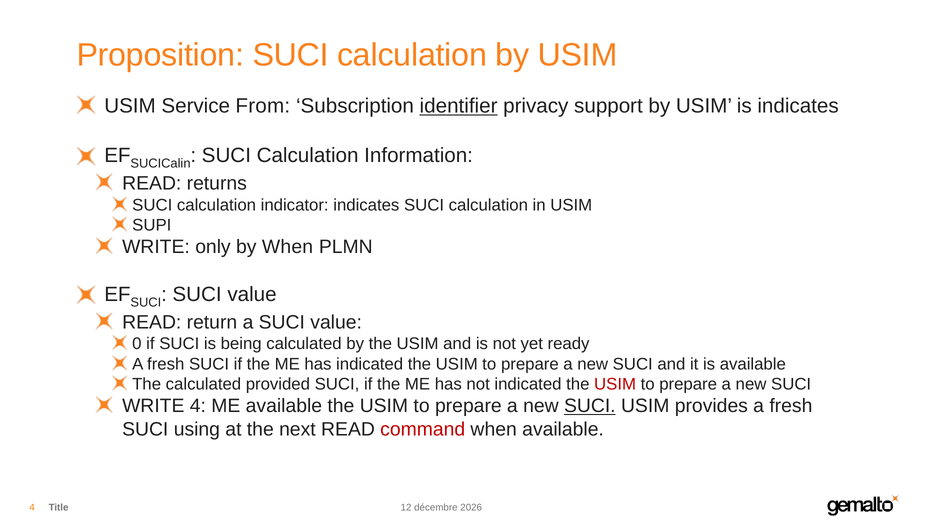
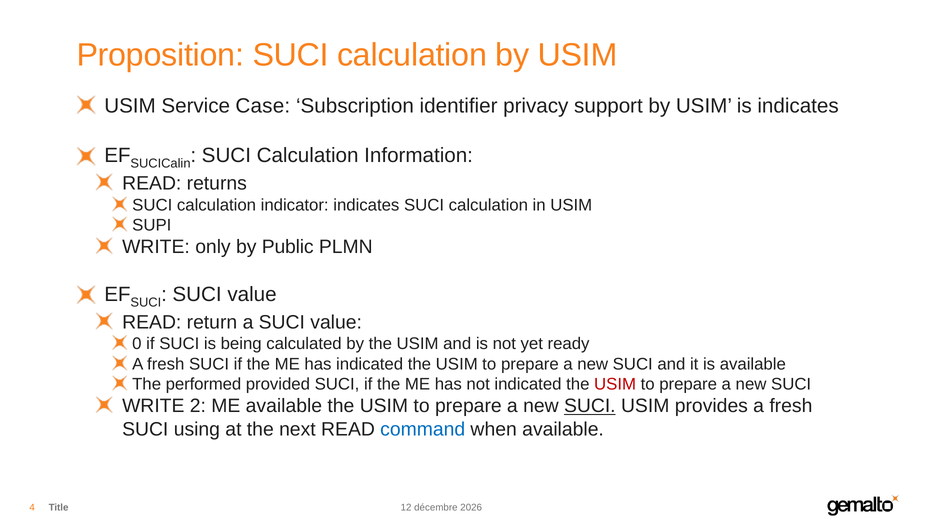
From: From -> Case
identifier underline: present -> none
by When: When -> Public
The calculated: calculated -> performed
WRITE 4: 4 -> 2
command colour: red -> blue
